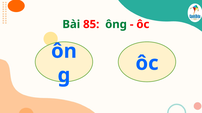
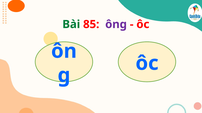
ông colour: green -> purple
